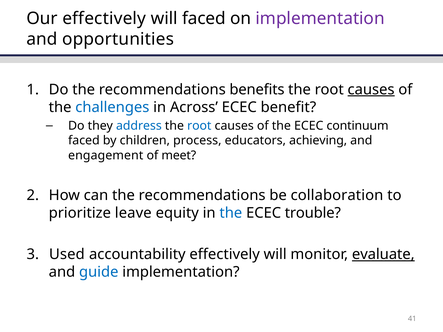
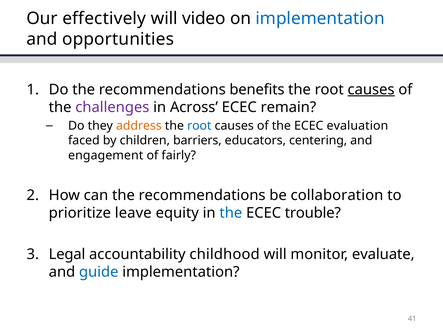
will faced: faced -> video
implementation at (320, 19) colour: purple -> blue
challenges colour: blue -> purple
benefit: benefit -> remain
address colour: blue -> orange
continuum: continuum -> evaluation
process: process -> barriers
achieving: achieving -> centering
meet: meet -> fairly
Used: Used -> Legal
accountability effectively: effectively -> childhood
evaluate underline: present -> none
